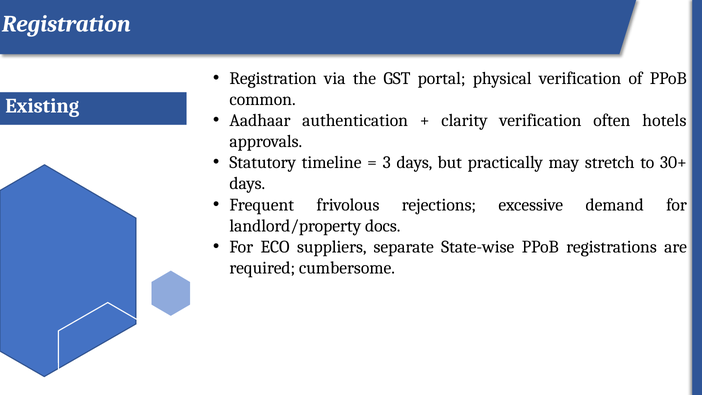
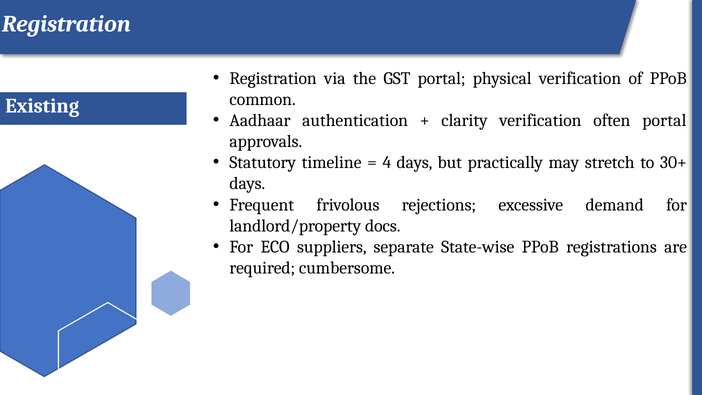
often hotels: hotels -> portal
3: 3 -> 4
